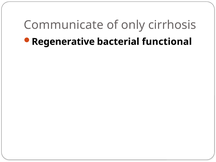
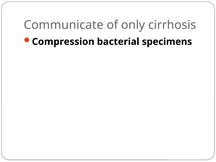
Regenerative: Regenerative -> Compression
functional: functional -> specimens
